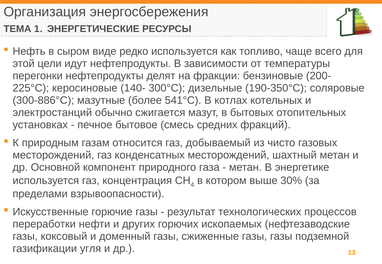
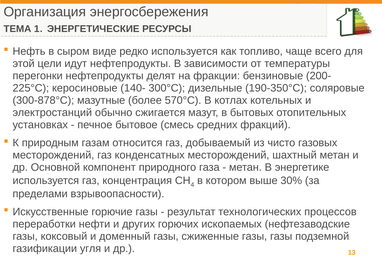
300-886°С: 300-886°С -> 300-878°С
541°С: 541°С -> 570°С
